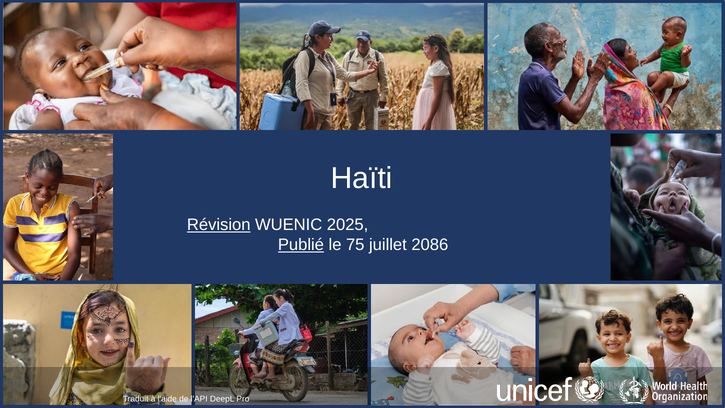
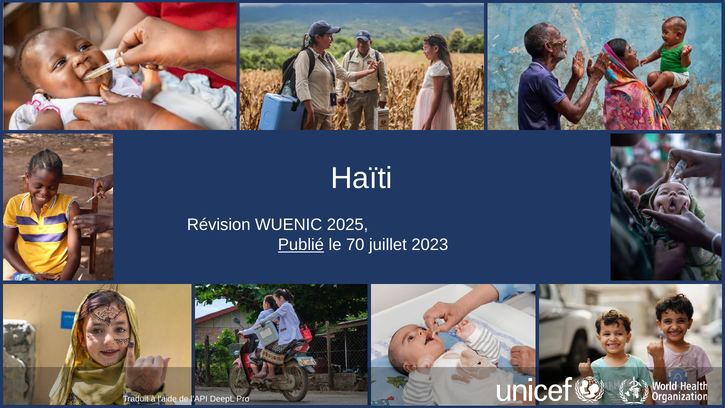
Révision underline: present -> none
75: 75 -> 70
2086: 2086 -> 2023
